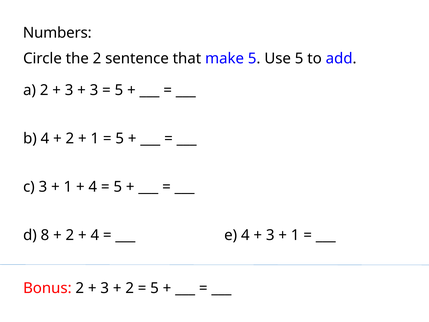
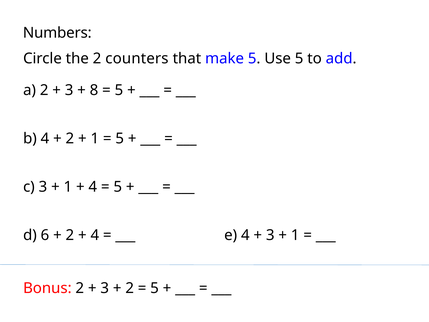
sentence: sentence -> counters
3 at (94, 90): 3 -> 8
8: 8 -> 6
